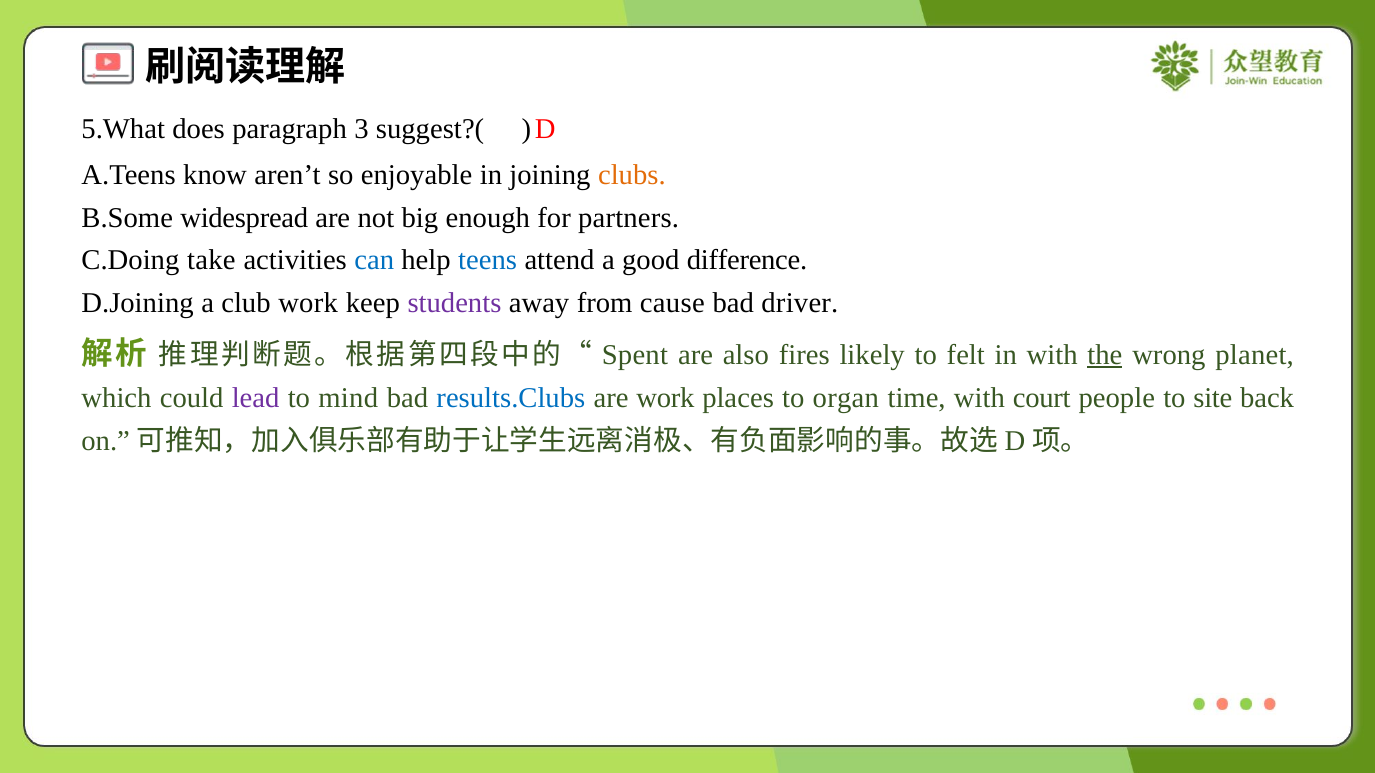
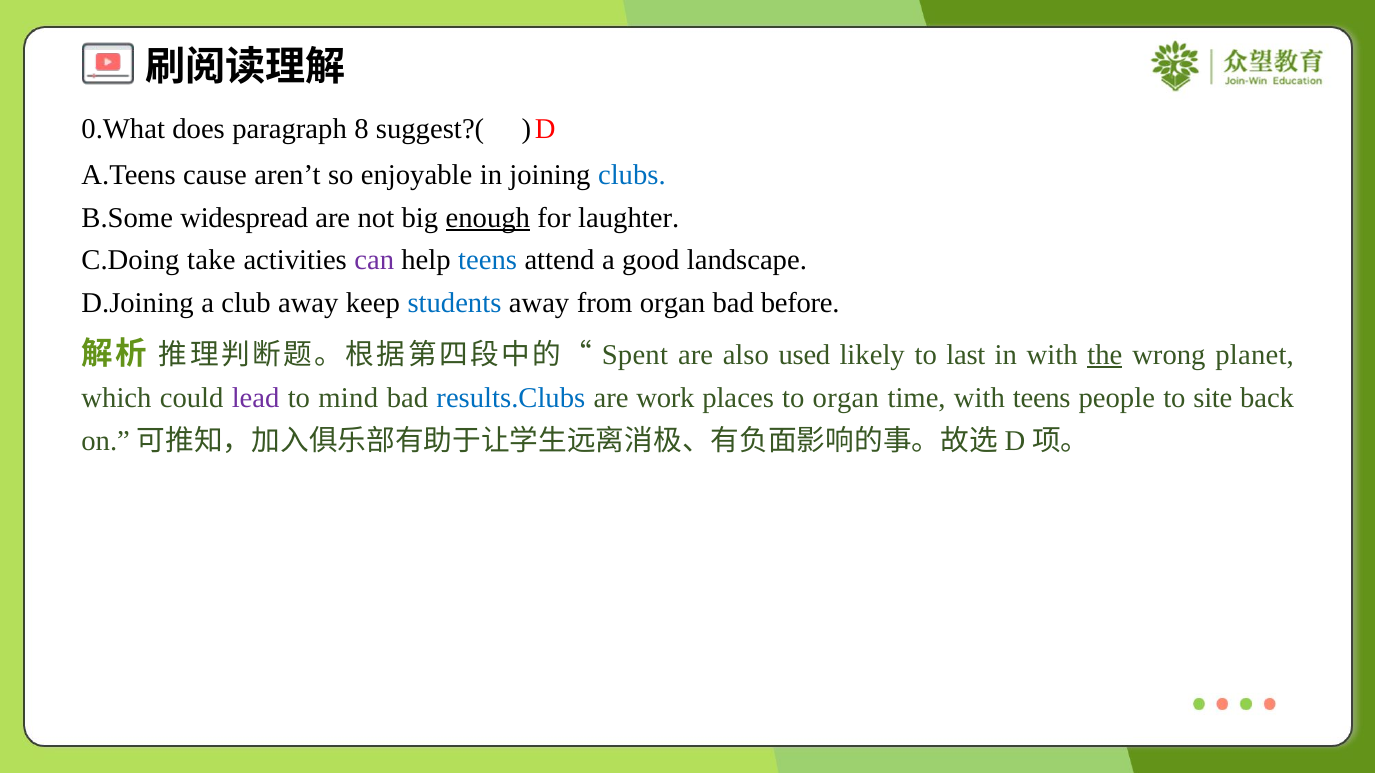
5.What: 5.What -> 0.What
3: 3 -> 8
know: know -> cause
clubs colour: orange -> blue
enough underline: none -> present
partners: partners -> laughter
can colour: blue -> purple
difference: difference -> landscape
club work: work -> away
students colour: purple -> blue
from cause: cause -> organ
driver: driver -> before
fires: fires -> used
felt: felt -> last
with court: court -> teens
